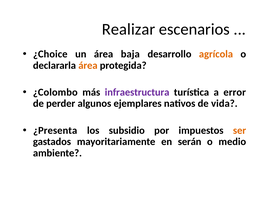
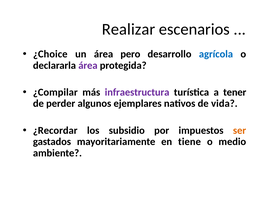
baja: baja -> pero
agrícola colour: orange -> blue
área at (88, 65) colour: orange -> purple
¿Colombo: ¿Colombo -> ¿Compilar
error: error -> tener
¿Presenta: ¿Presenta -> ¿Recordar
serán: serán -> tiene
